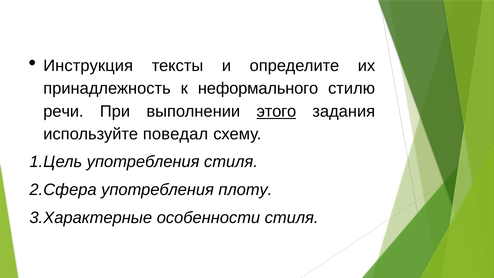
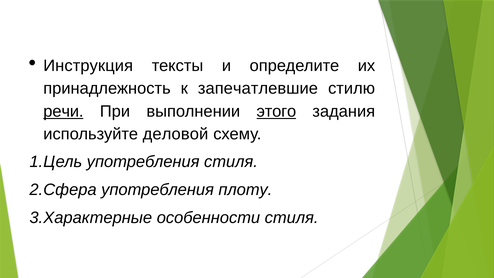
неформального: неформального -> запечатлевшие
речи underline: none -> present
поведал: поведал -> деловой
